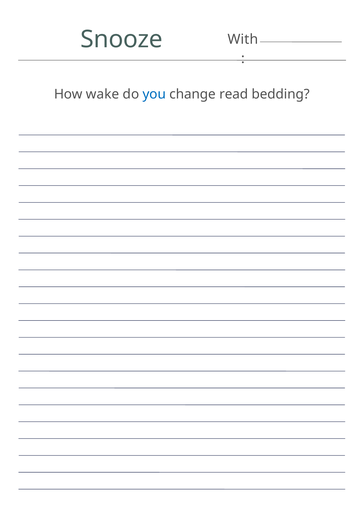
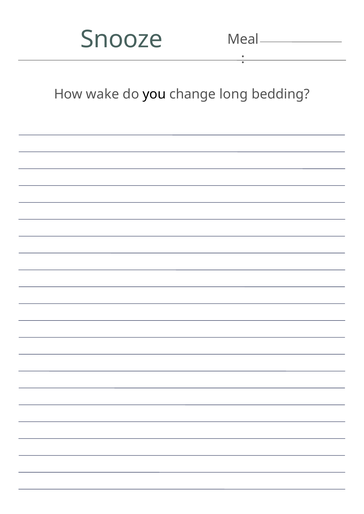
With: With -> Meal
you colour: blue -> black
read: read -> long
